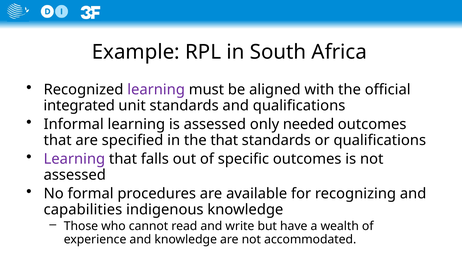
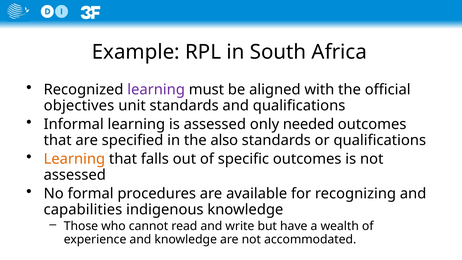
integrated: integrated -> objectives
the that: that -> also
Learning at (74, 159) colour: purple -> orange
